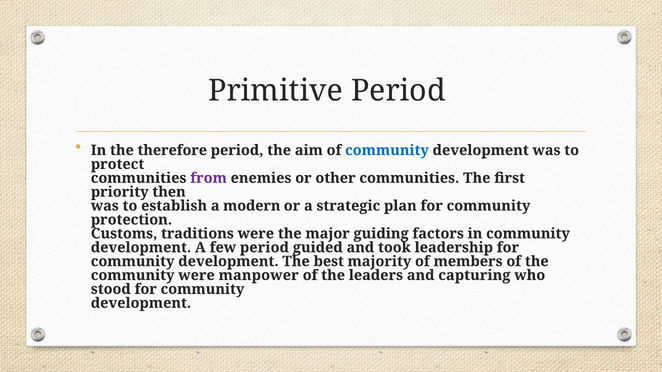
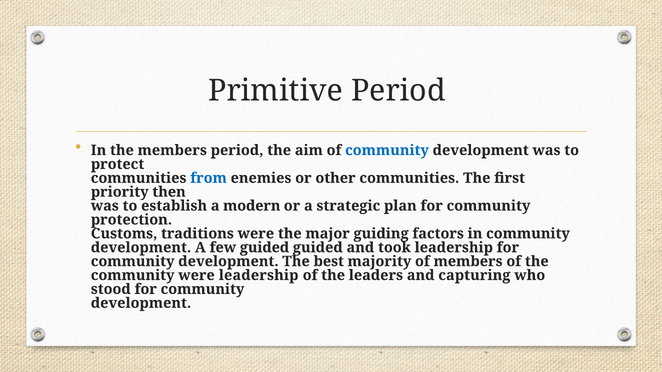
the therefore: therefore -> members
from colour: purple -> blue
few period: period -> guided
were manpower: manpower -> leadership
